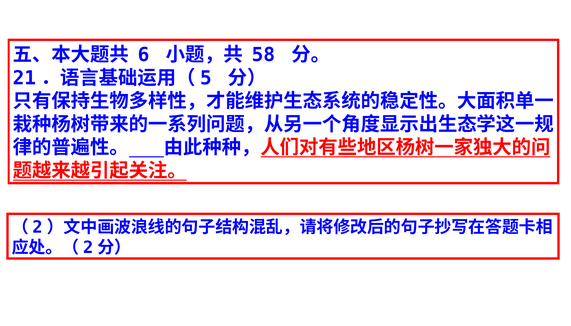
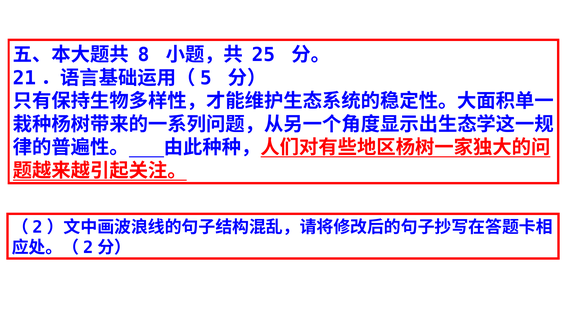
6: 6 -> 8
58: 58 -> 25
